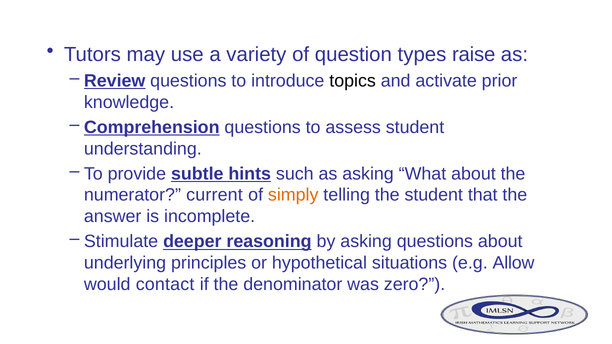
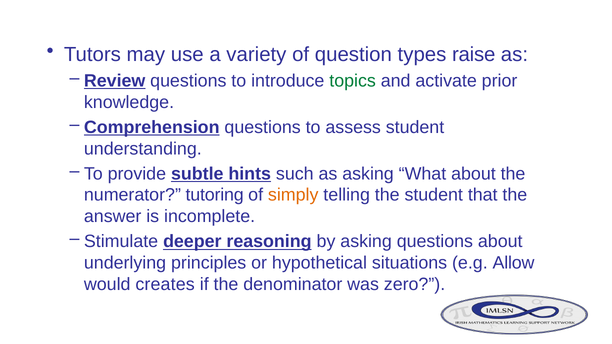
topics colour: black -> green
current: current -> tutoring
contact: contact -> creates
